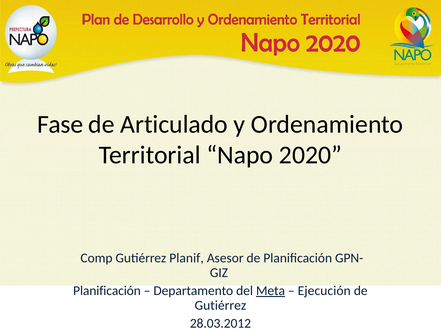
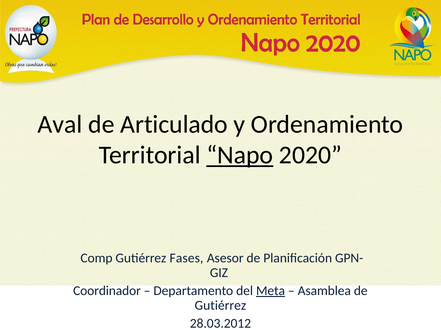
Fase: Fase -> Aval
Napo underline: none -> present
Planif: Planif -> Fases
Planificación at (107, 291): Planificación -> Coordinador
Ejecución: Ejecución -> Asamblea
